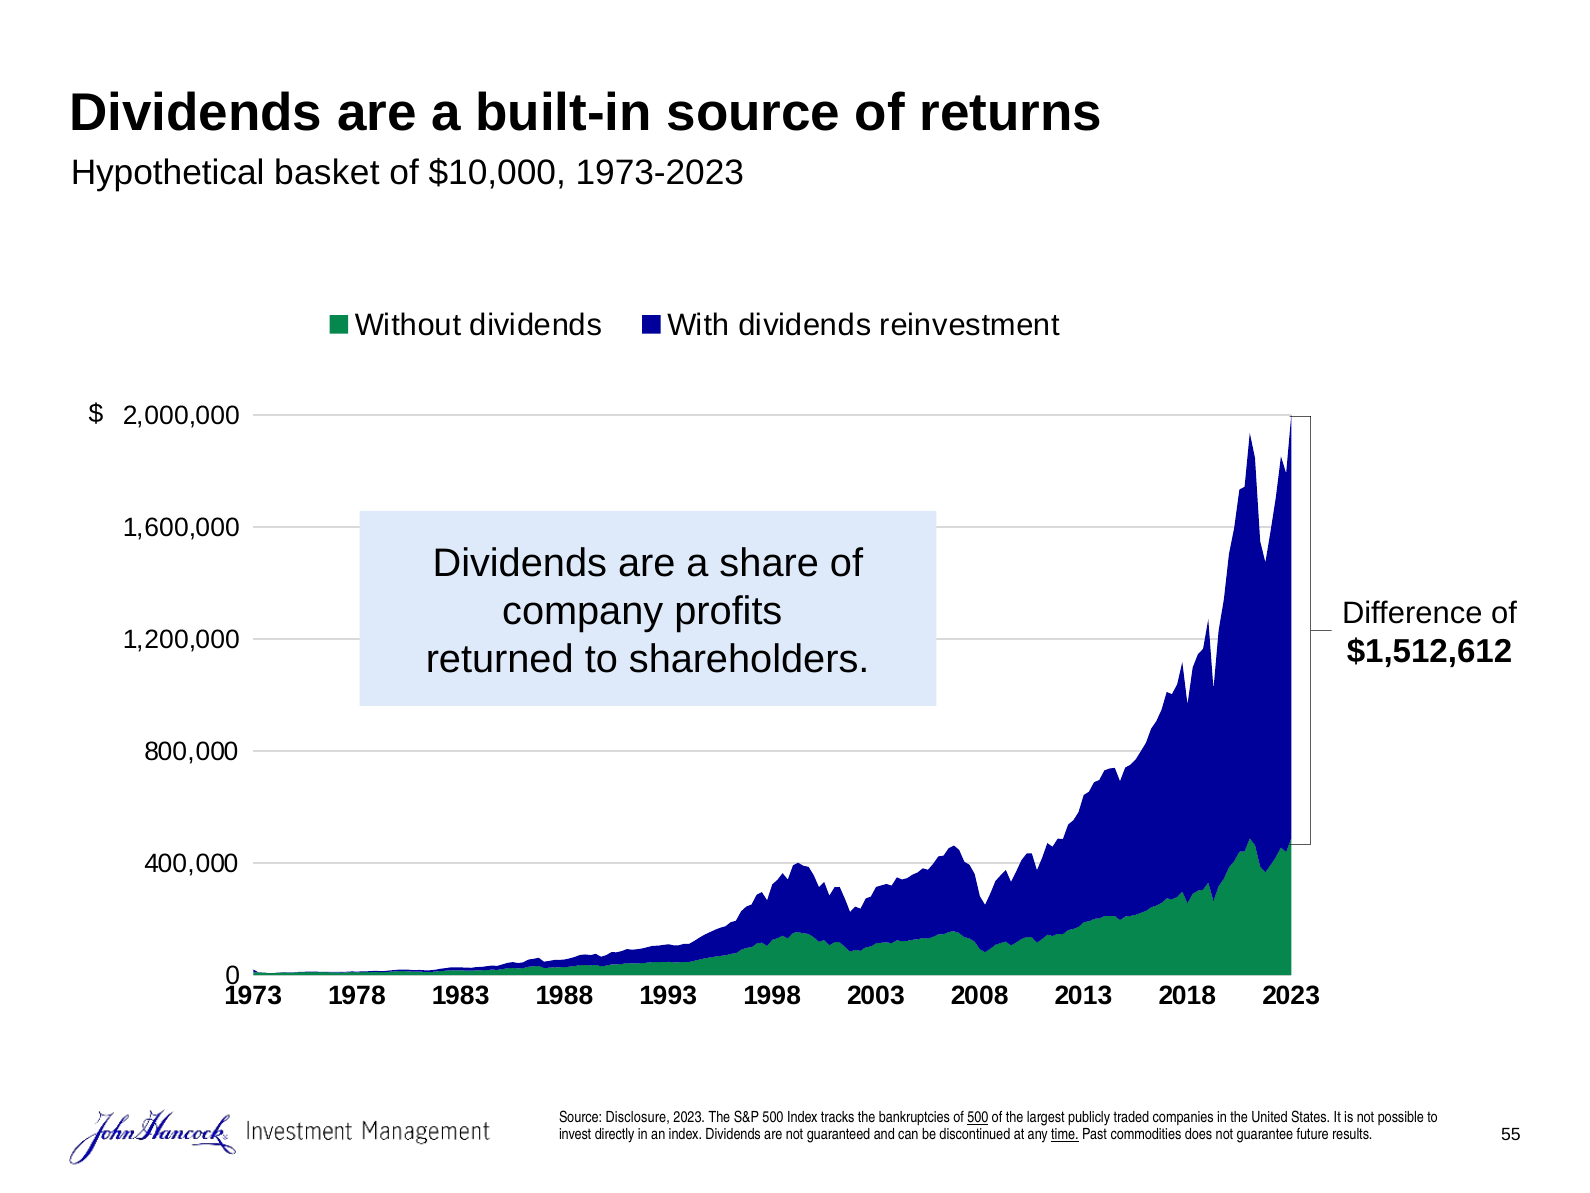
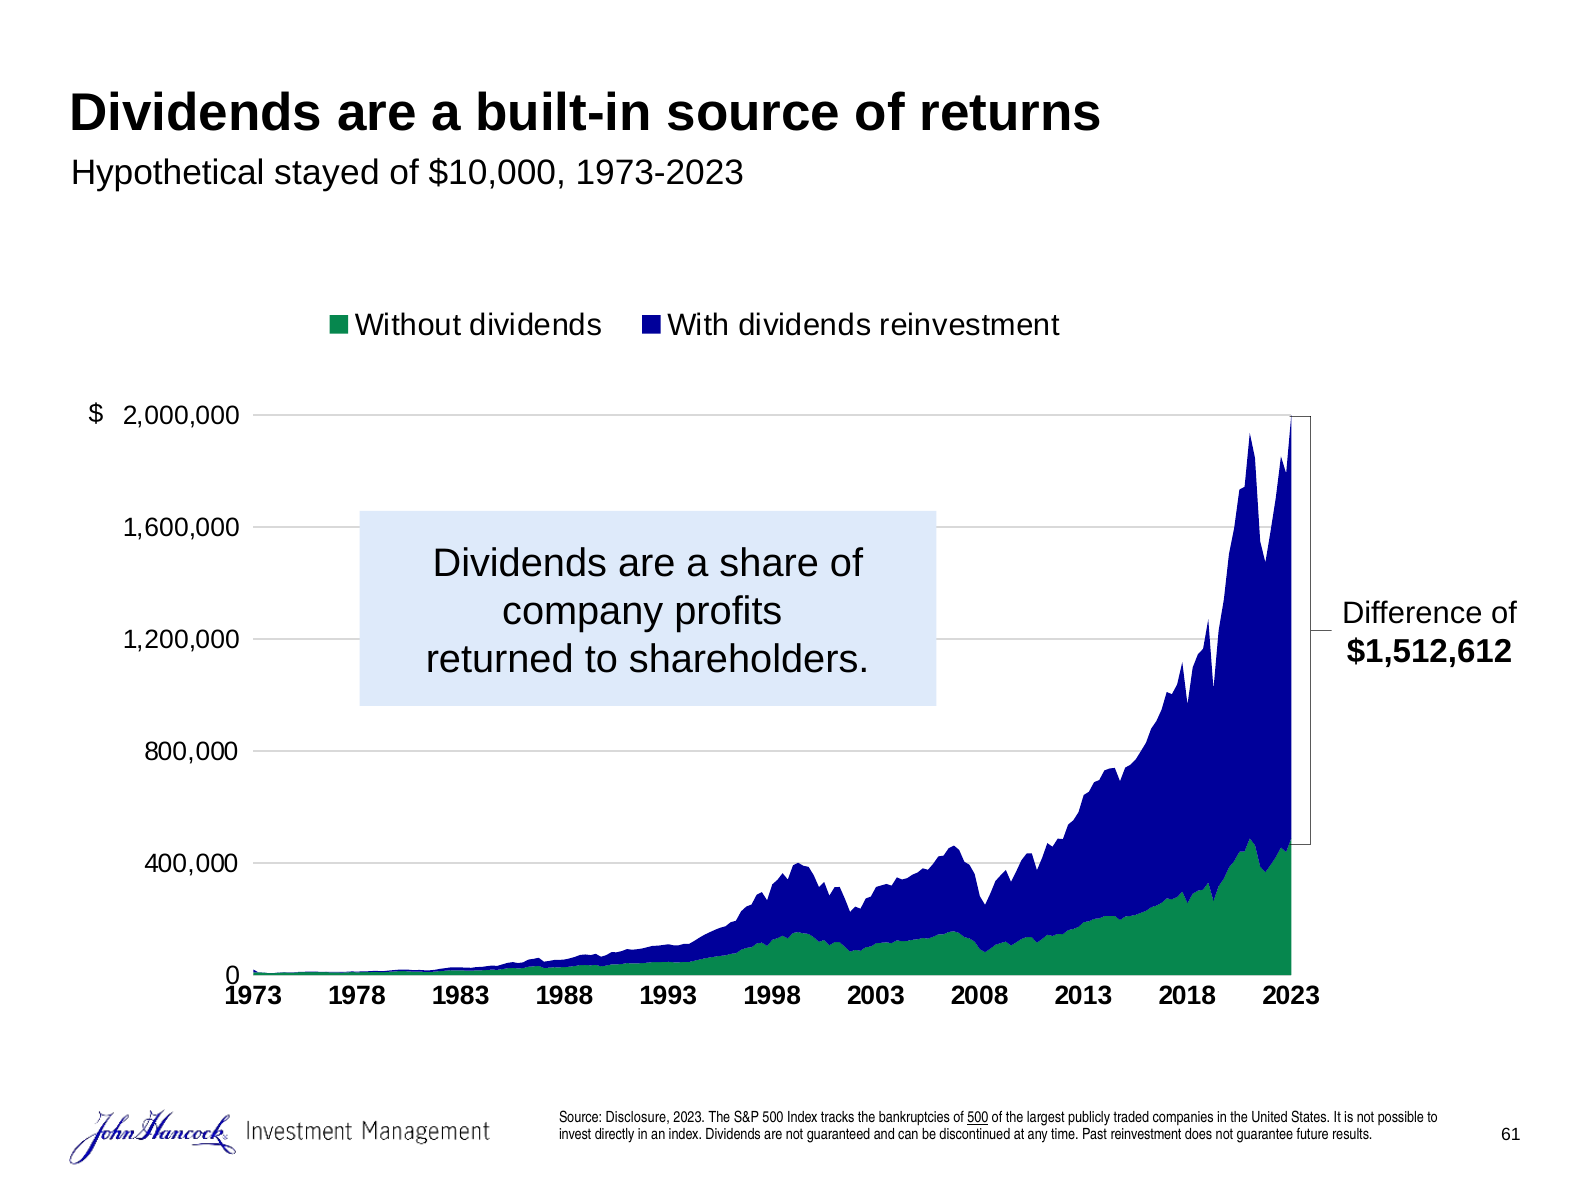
basket: basket -> stayed
time underline: present -> none
Past commodities: commodities -> reinvestment
55: 55 -> 61
